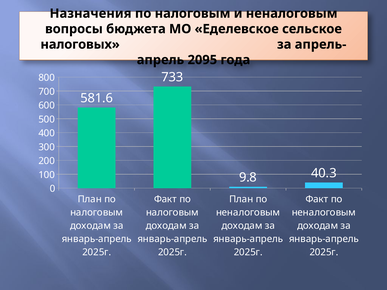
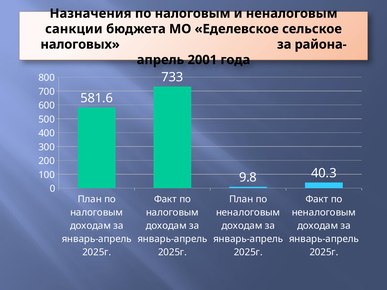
вопросы: вопросы -> санкции
апрель-: апрель- -> района-
2095: 2095 -> 2001
